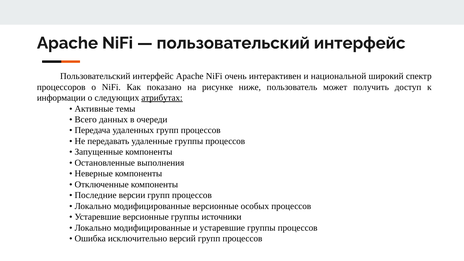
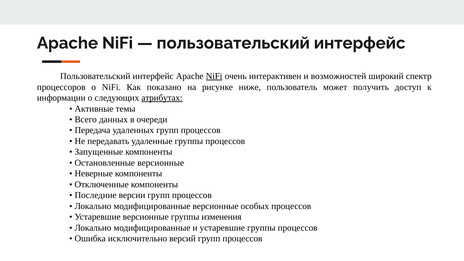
NiFi at (214, 76) underline: none -> present
национальной: национальной -> возможностей
Остановленные выполнения: выполнения -> версионные
источники: источники -> изменения
